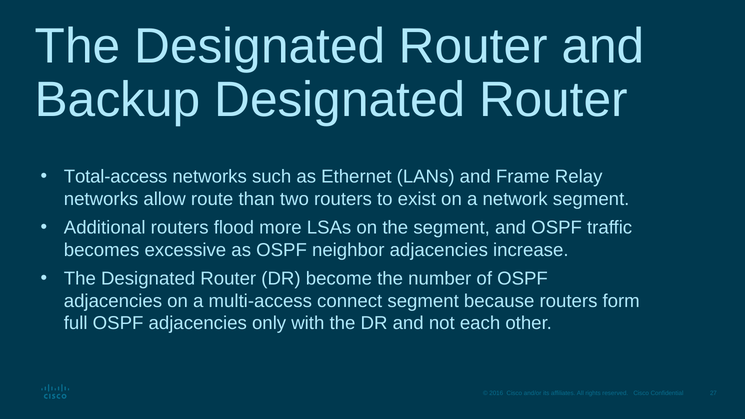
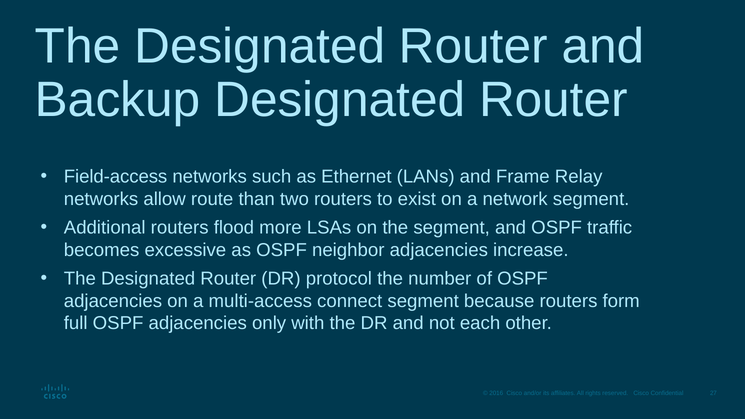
Total-access: Total-access -> Field-access
become: become -> protocol
